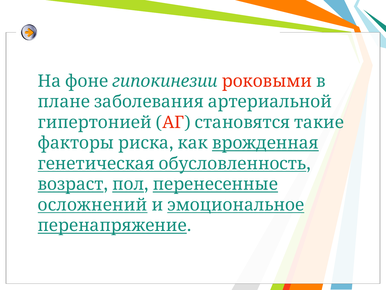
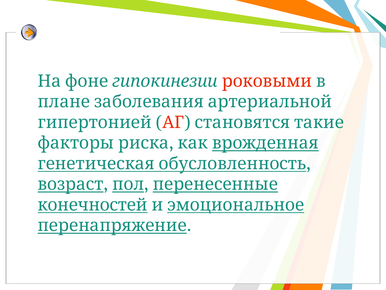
осложнений: осложнений -> конечностей
